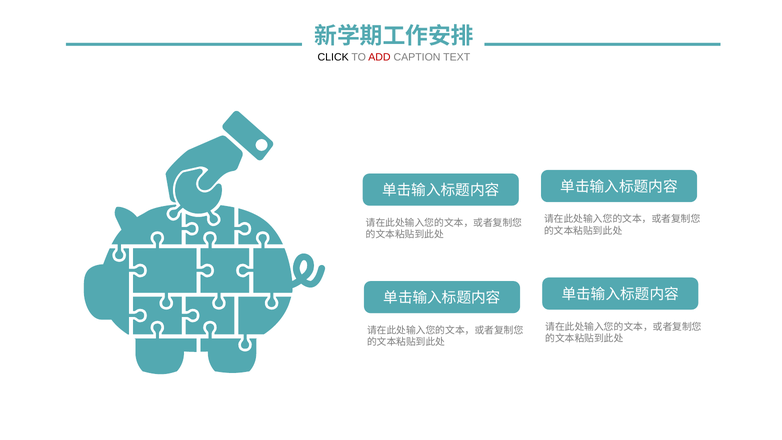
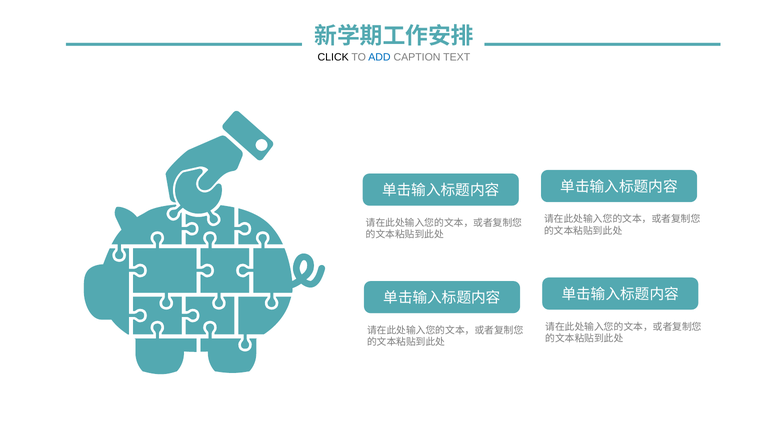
ADD colour: red -> blue
